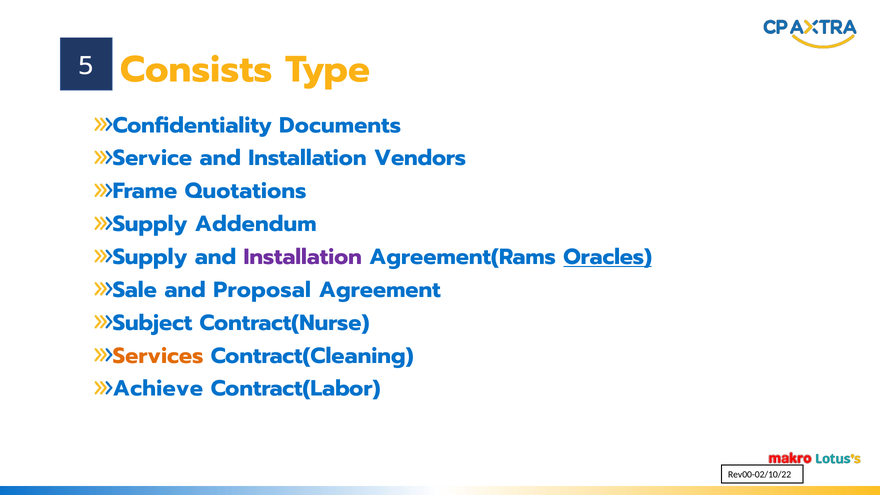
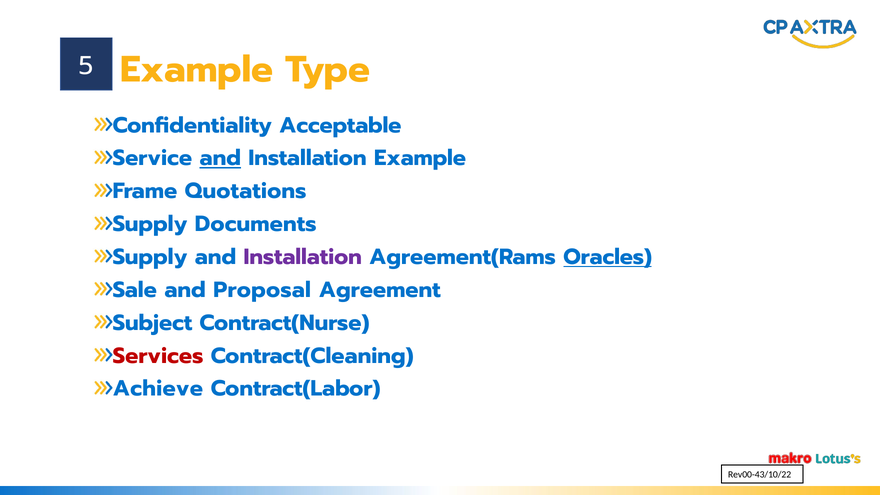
Consists at (196, 70): Consists -> Example
Documents: Documents -> Acceptable
and at (220, 158) underline: none -> present
Installation Vendors: Vendors -> Example
Addendum: Addendum -> Documents
Services colour: orange -> red
Rev00-02/10/22: Rev00-02/10/22 -> Rev00-43/10/22
